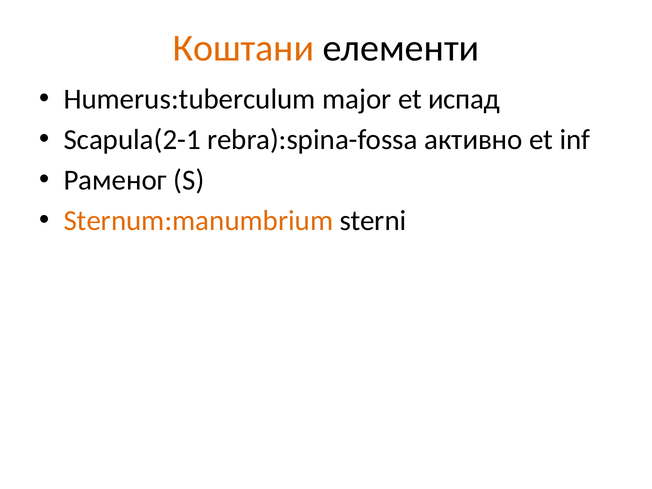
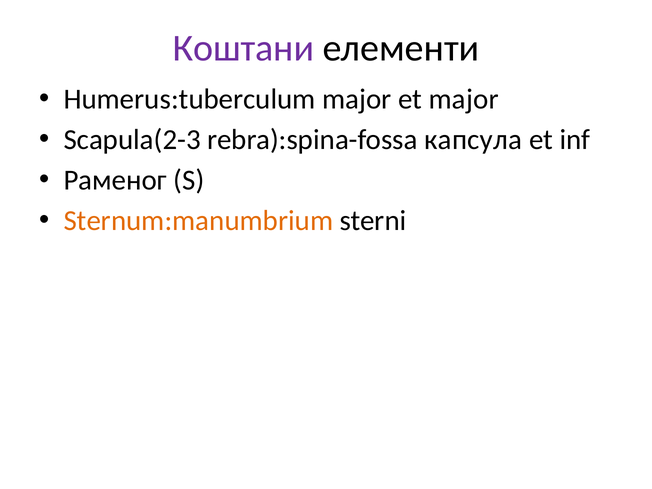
Коштани colour: orange -> purple
et испад: испад -> major
Scapula(2-1: Scapula(2-1 -> Scapula(2-3
активно: активно -> капсула
